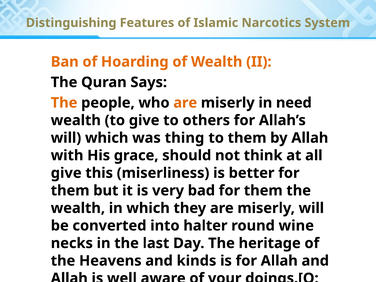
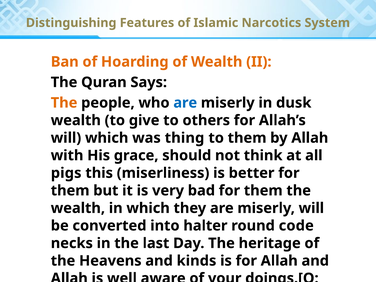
are at (185, 103) colour: orange -> blue
need: need -> dusk
give at (66, 173): give -> pigs
wine: wine -> code
